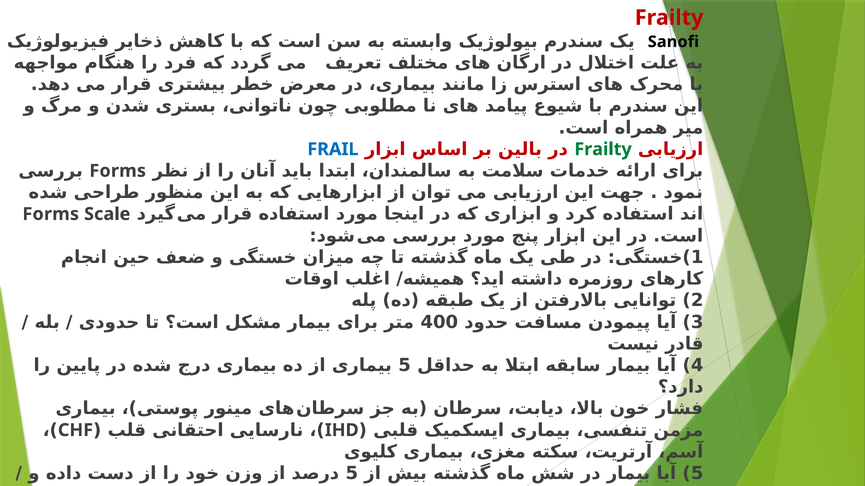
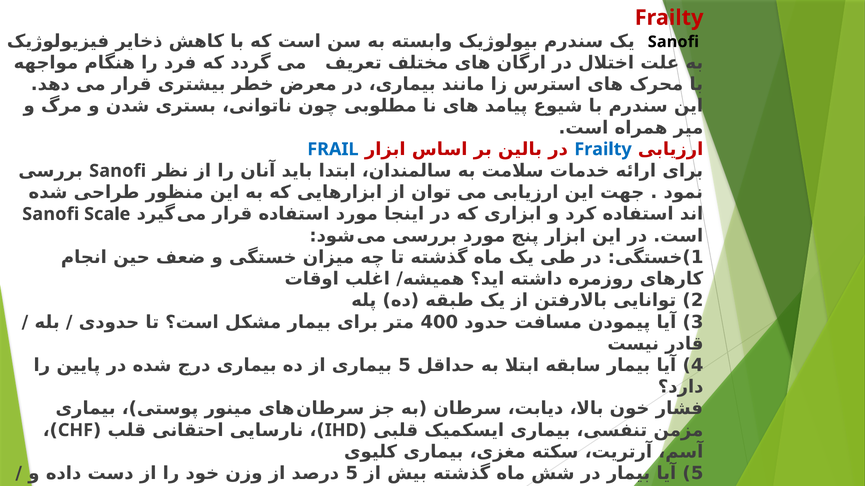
Frailty at (603, 149) colour: green -> blue
Forms at (118, 171): Forms -> Sanofi
Forms at (51, 214): Forms -> Sanofi
